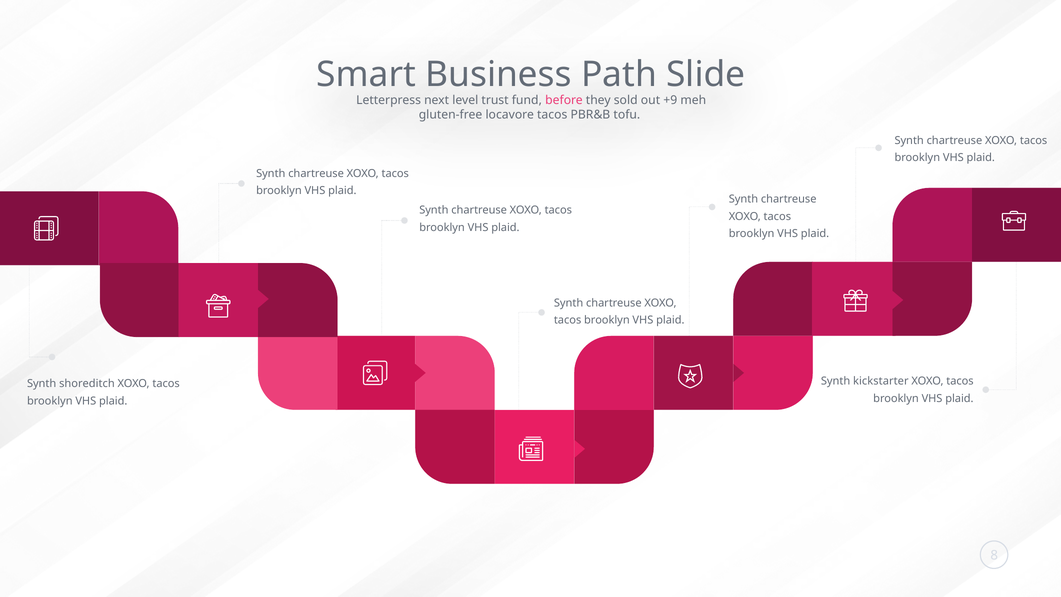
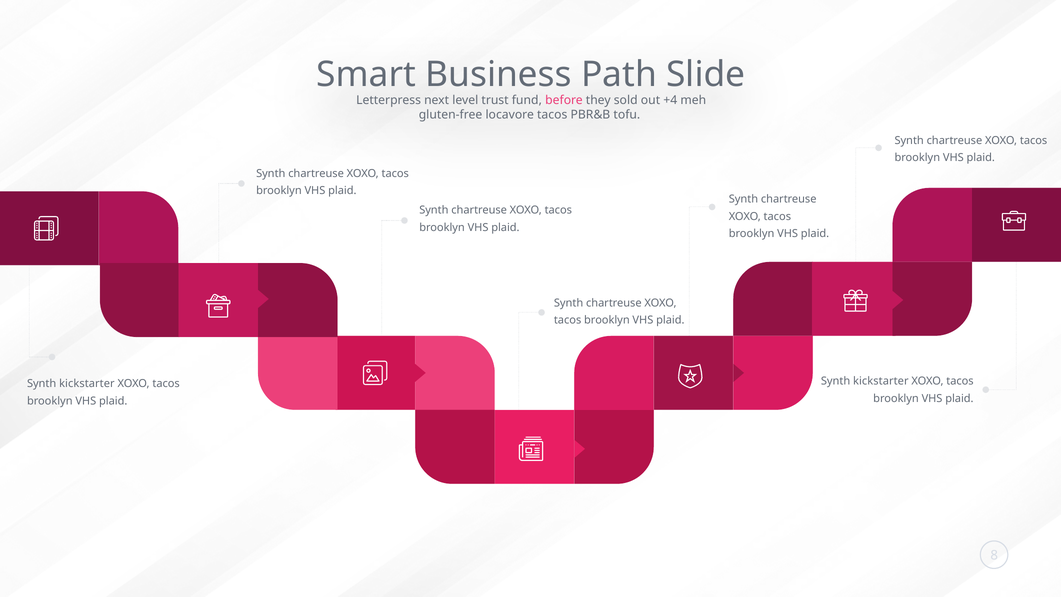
+9: +9 -> +4
shoreditch at (87, 384): shoreditch -> kickstarter
